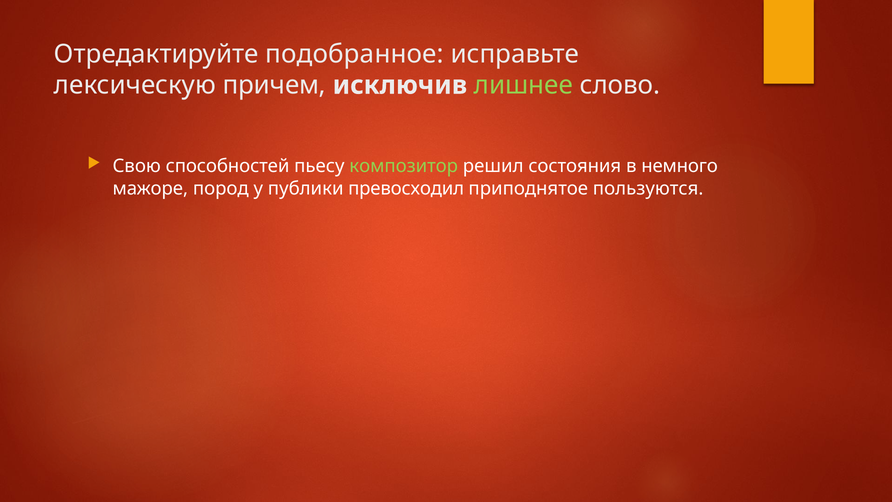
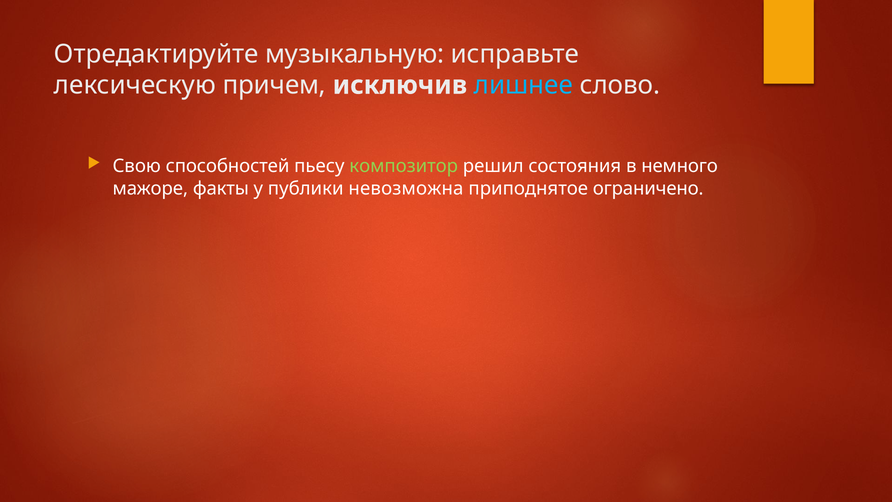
подобранное: подобранное -> музыкальную
лишнее colour: light green -> light blue
пород: пород -> факты
превосходил: превосходил -> невозможна
пользуются: пользуются -> ограничено
